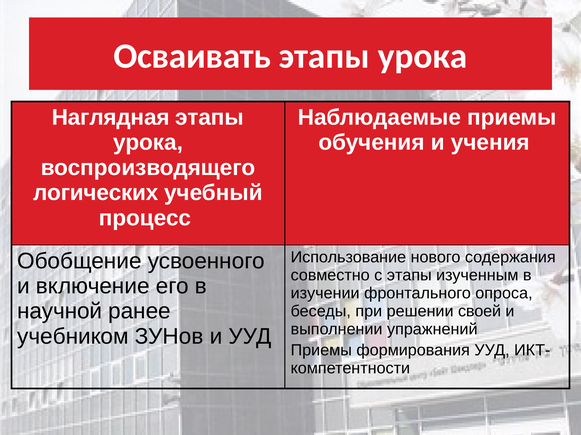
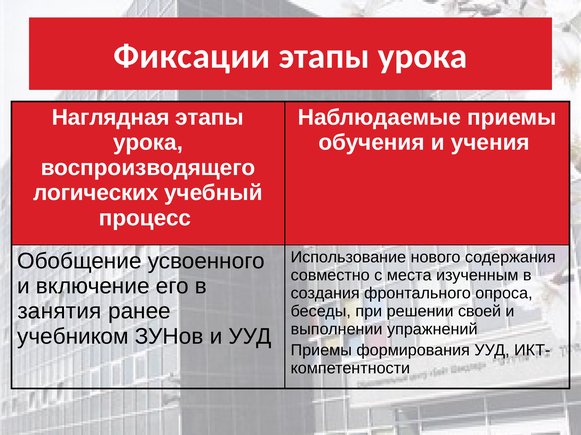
Осваивать: Осваивать -> Фиксации
с этапы: этапы -> места
изучении: изучении -> создания
научной: научной -> занятия
